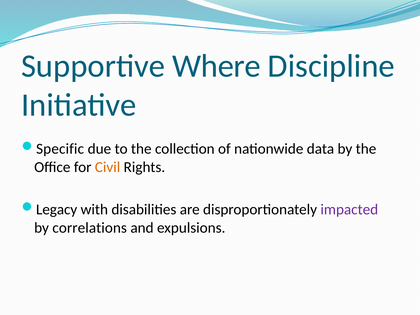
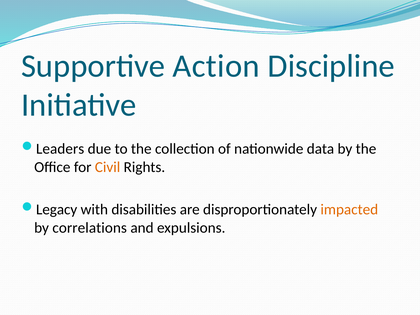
Where: Where -> Action
Specific: Specific -> Leaders
impacted colour: purple -> orange
